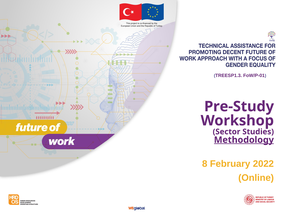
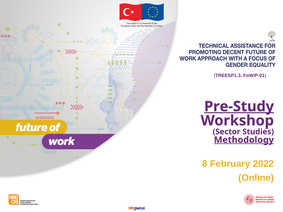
Pre-Study underline: none -> present
